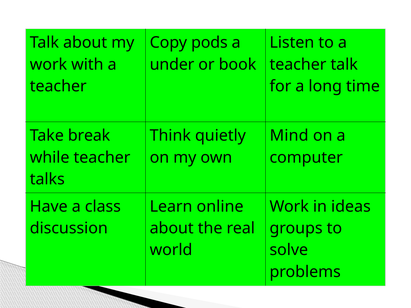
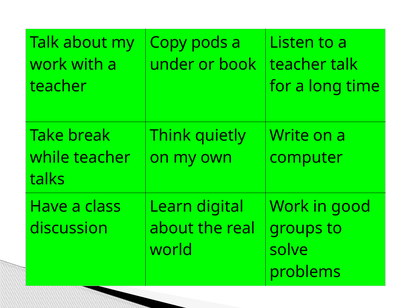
Mind: Mind -> Write
online: online -> digital
ideas: ideas -> good
